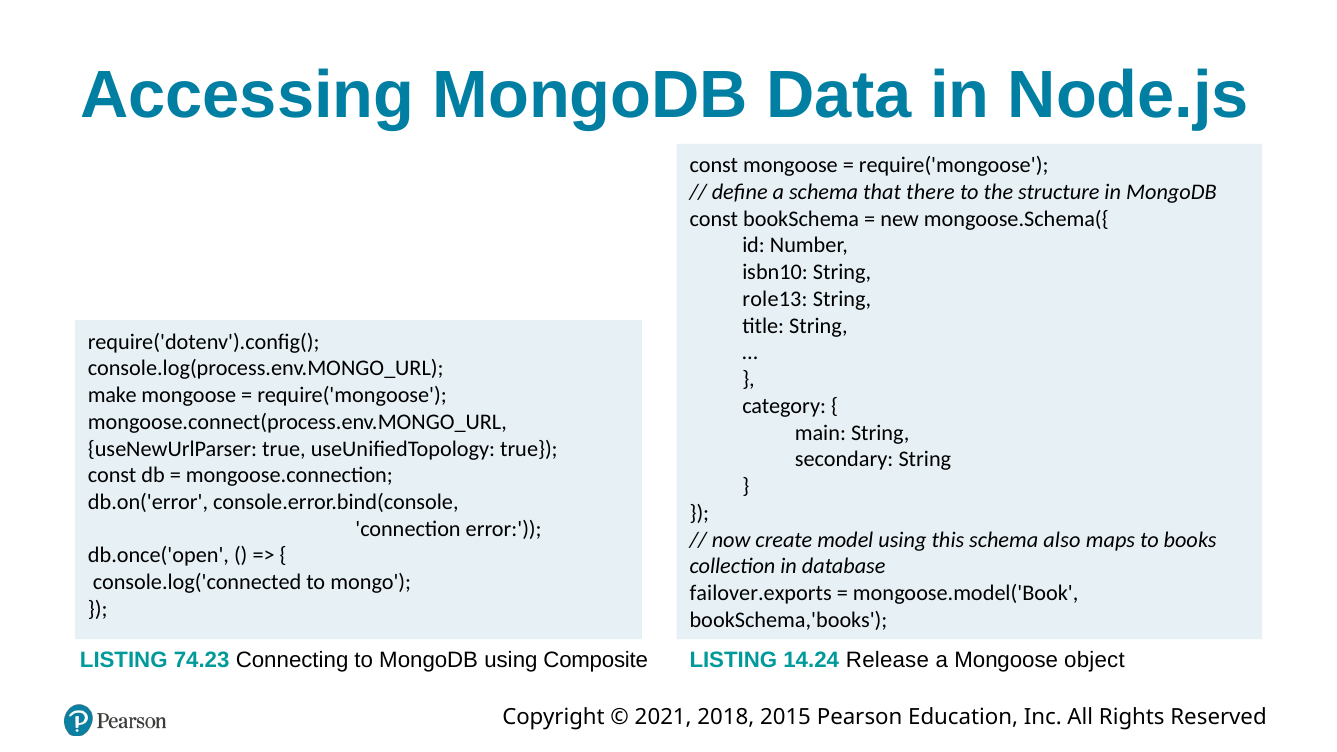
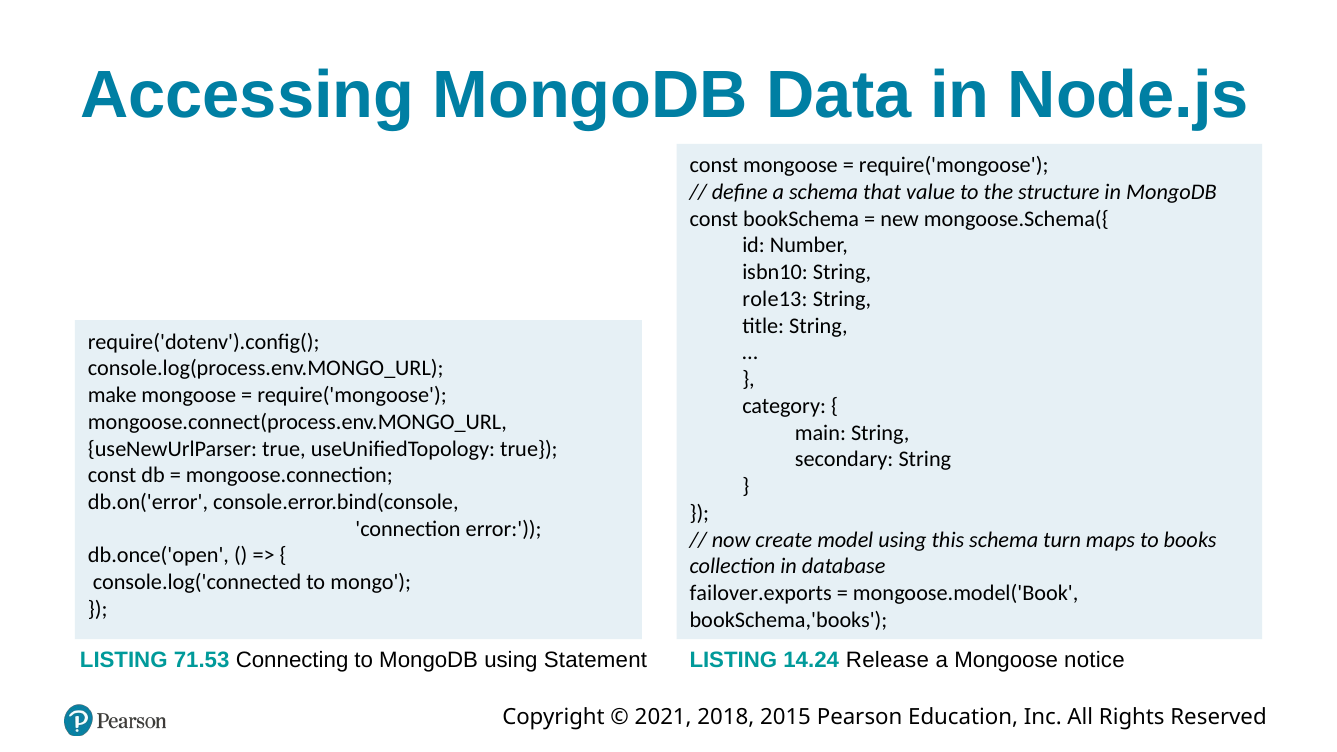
there: there -> value
also: also -> turn
74.23: 74.23 -> 71.53
Composite: Composite -> Statement
object: object -> notice
